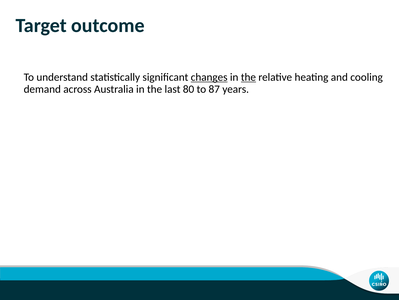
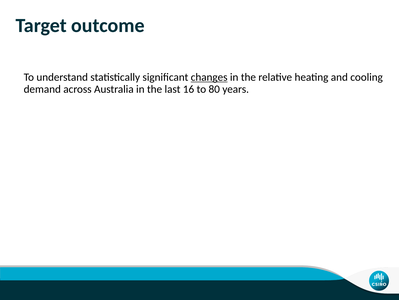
the at (248, 77) underline: present -> none
80: 80 -> 16
87: 87 -> 80
